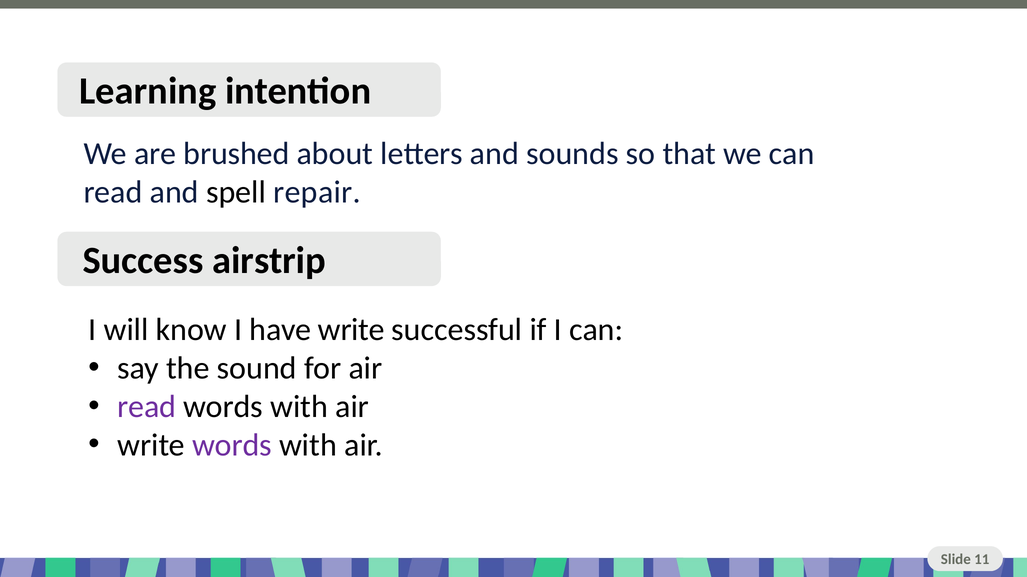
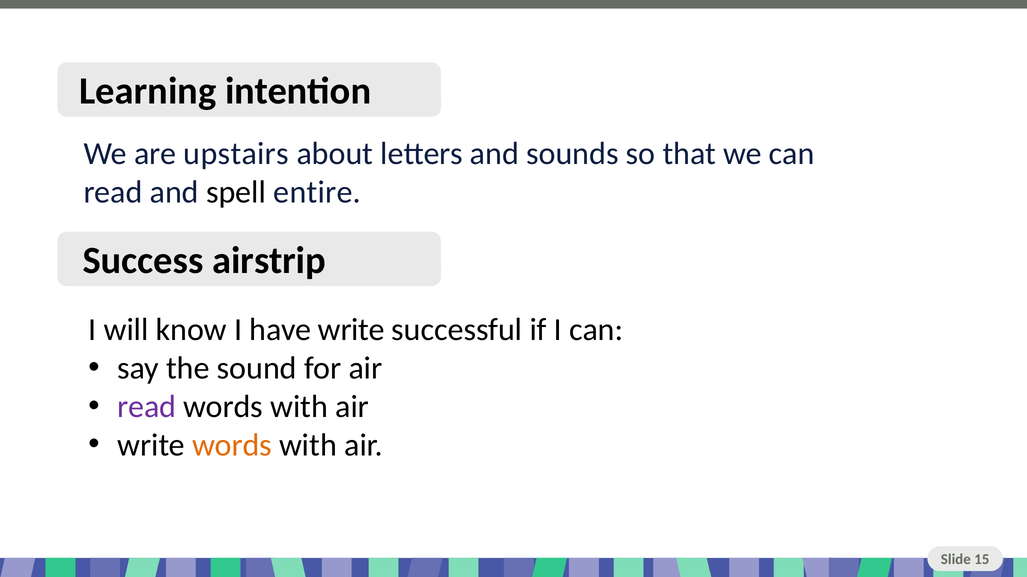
brushed: brushed -> upstairs
repair: repair -> entire
words at (232, 446) colour: purple -> orange
11: 11 -> 15
